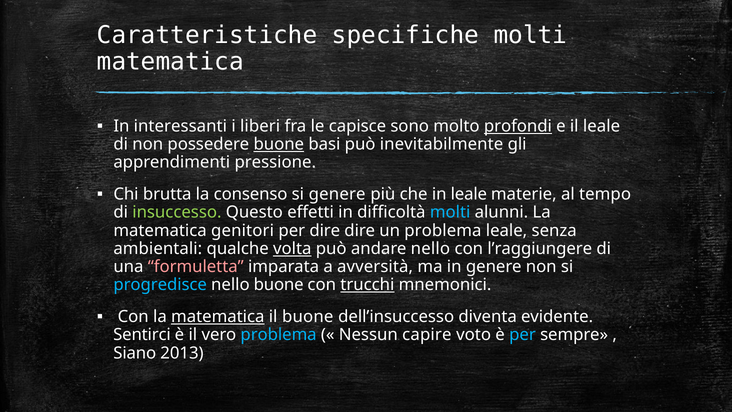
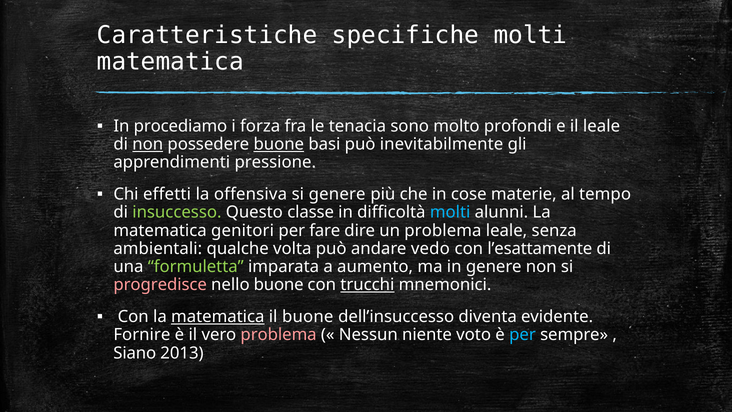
interessanti: interessanti -> procediamo
liberi: liberi -> forza
capisce: capisce -> tenacia
profondi underline: present -> none
non at (148, 144) underline: none -> present
brutta: brutta -> effetti
consenso: consenso -> offensiva
in leale: leale -> cose
effetti: effetti -> classe
per dire: dire -> fare
volta underline: present -> none
andare nello: nello -> vedo
l’raggiungere: l’raggiungere -> l’esattamente
formuletta colour: pink -> light green
avversità: avversità -> aumento
progredisce colour: light blue -> pink
Sentirci: Sentirci -> Fornire
problema at (279, 335) colour: light blue -> pink
capire: capire -> niente
